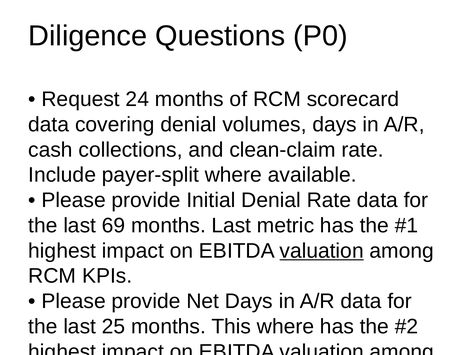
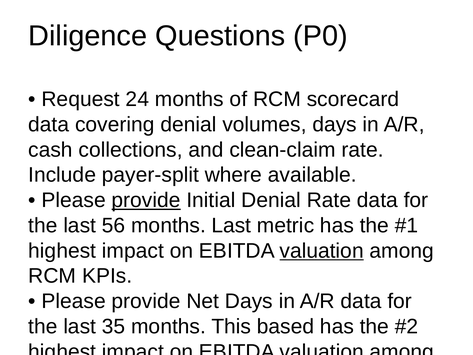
provide at (146, 200) underline: none -> present
69: 69 -> 56
25: 25 -> 35
This where: where -> based
